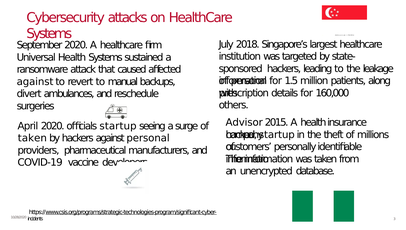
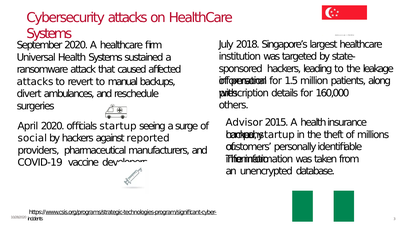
against at (35, 82): against -> attacks
taken at (32, 138): taken -> social
against personal: personal -> reported
